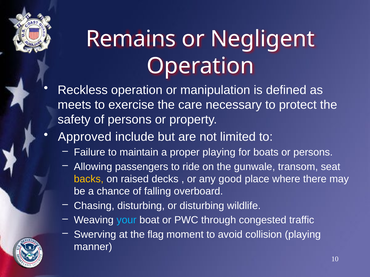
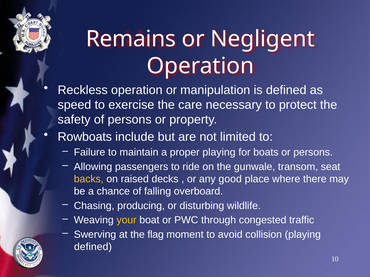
meets: meets -> speed
Approved: Approved -> Rowboats
Chasing disturbing: disturbing -> producing
your colour: light blue -> yellow
manner at (93, 247): manner -> defined
